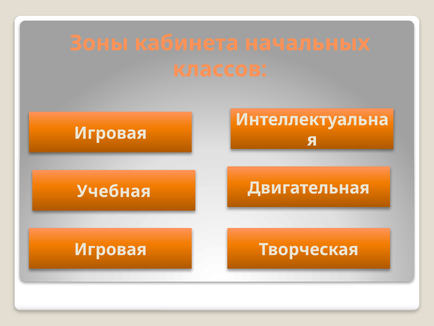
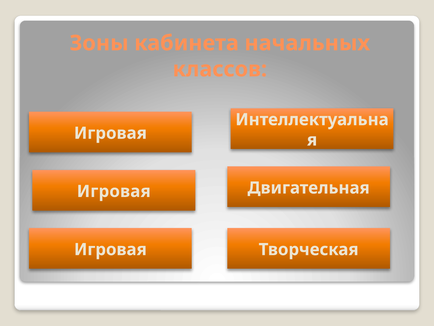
Учебная at (114, 191): Учебная -> Игровая
